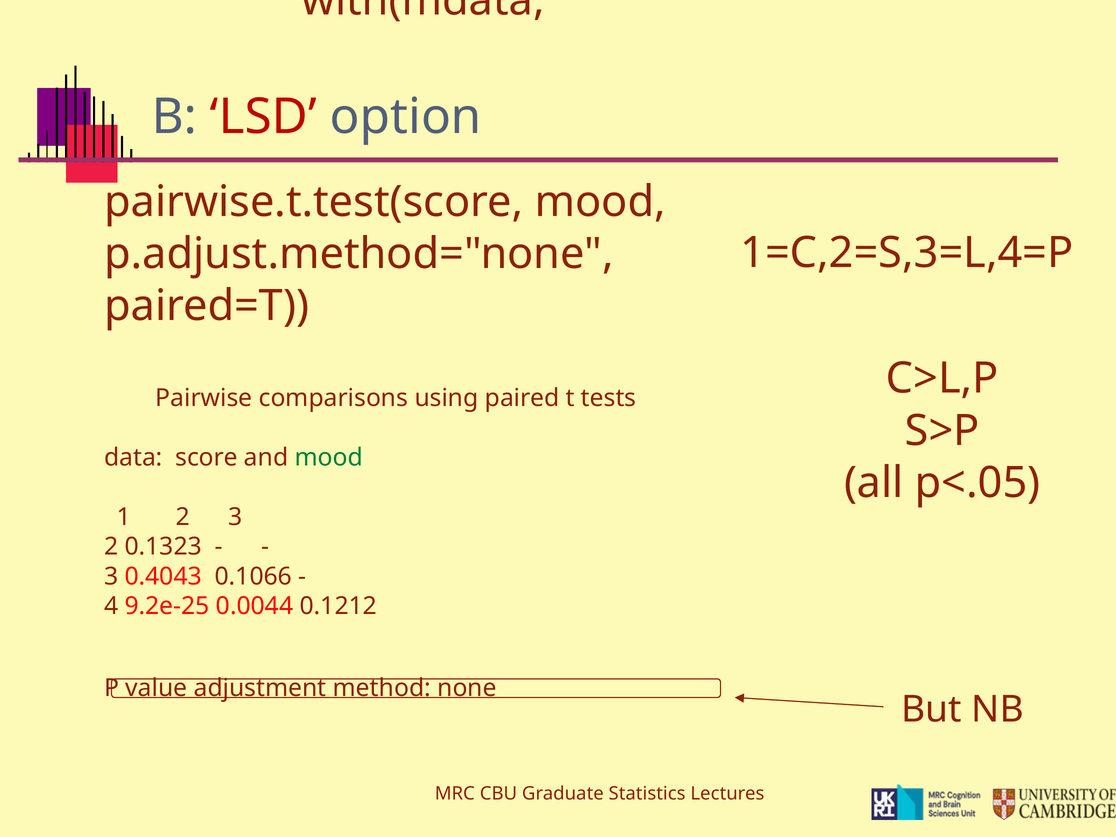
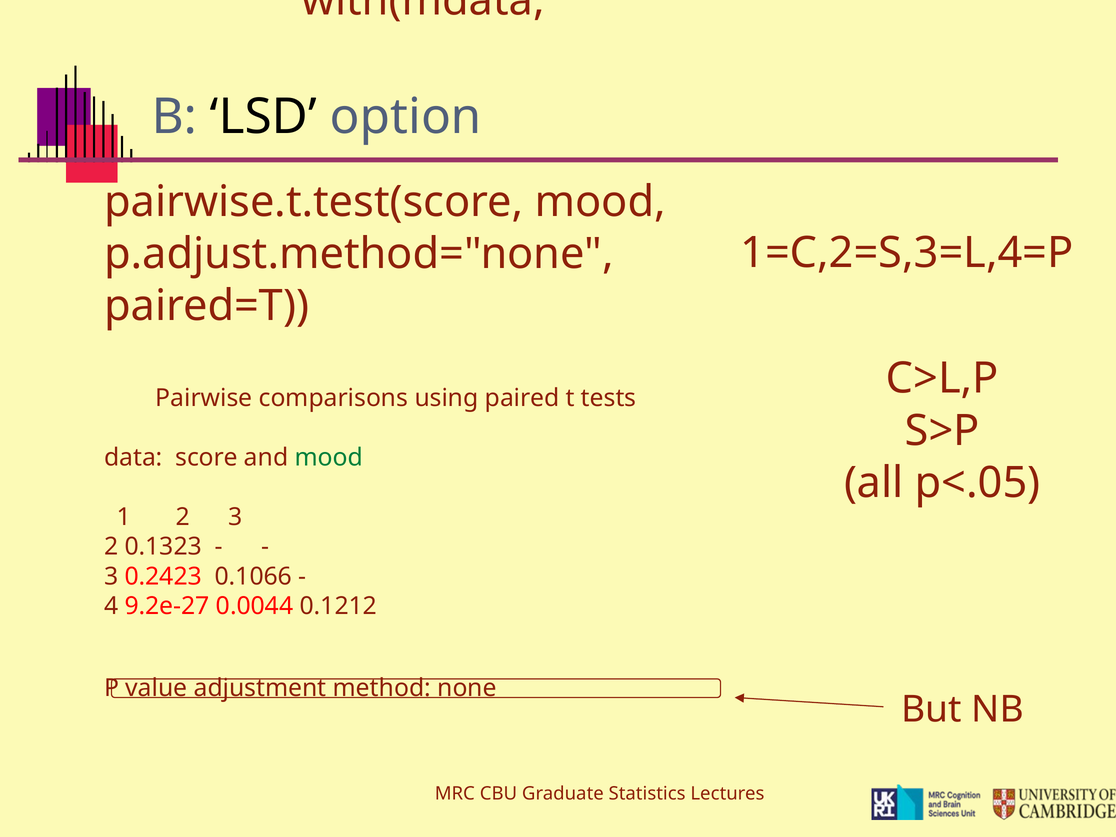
LSD colour: red -> black
0.4043: 0.4043 -> 0.2423
9.2e-25: 9.2e-25 -> 9.2e-27
